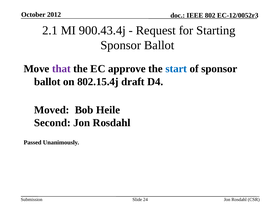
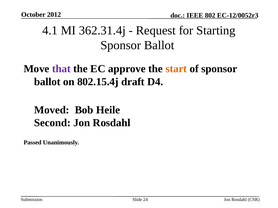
2.1: 2.1 -> 4.1
900.43.4j: 900.43.4j -> 362.31.4j
start colour: blue -> orange
